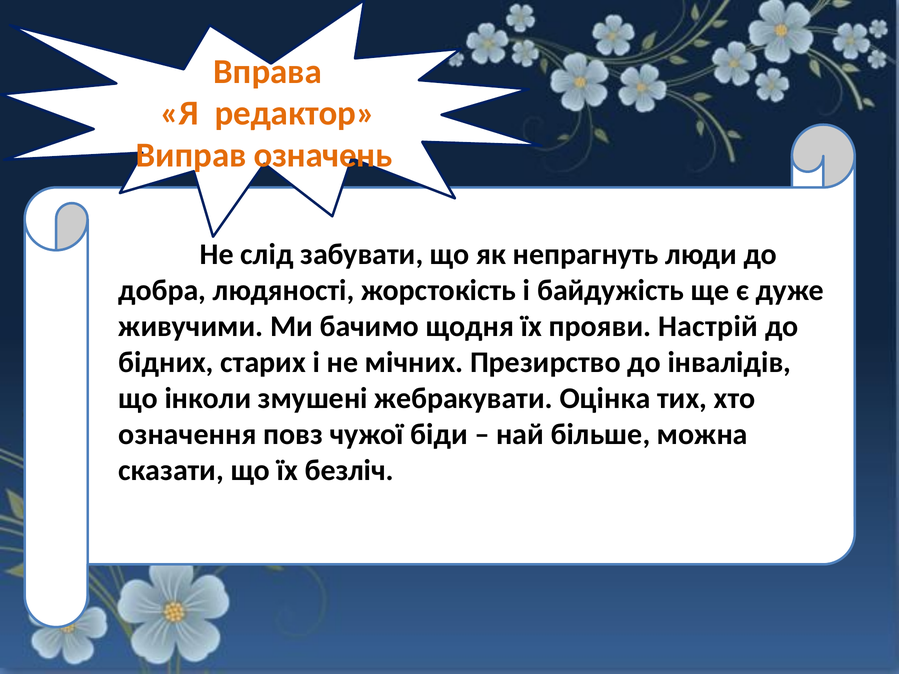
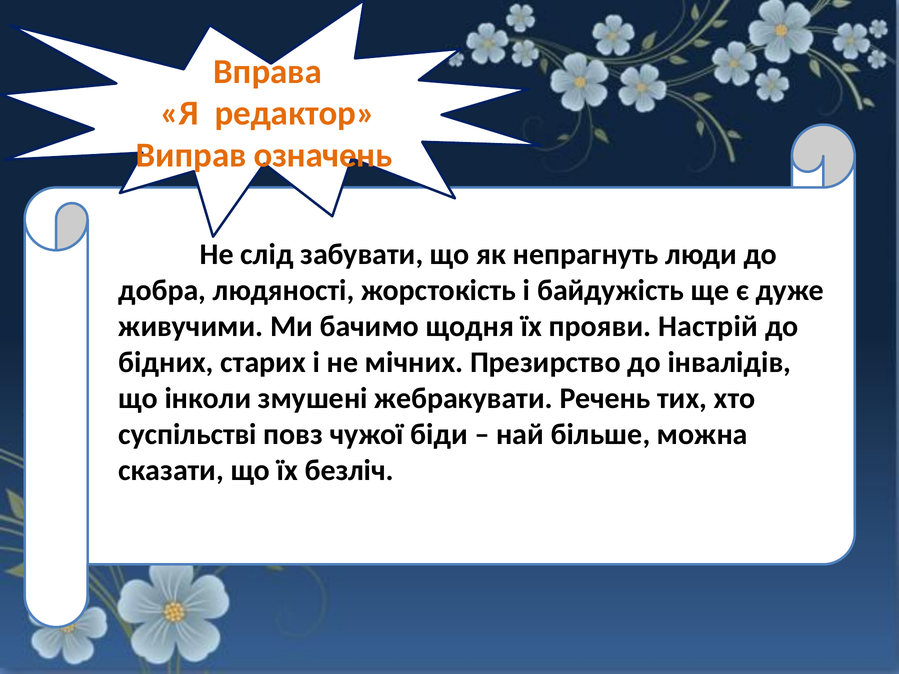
Оцінка: Оцінка -> Речень
означення: означення -> суспільстві
